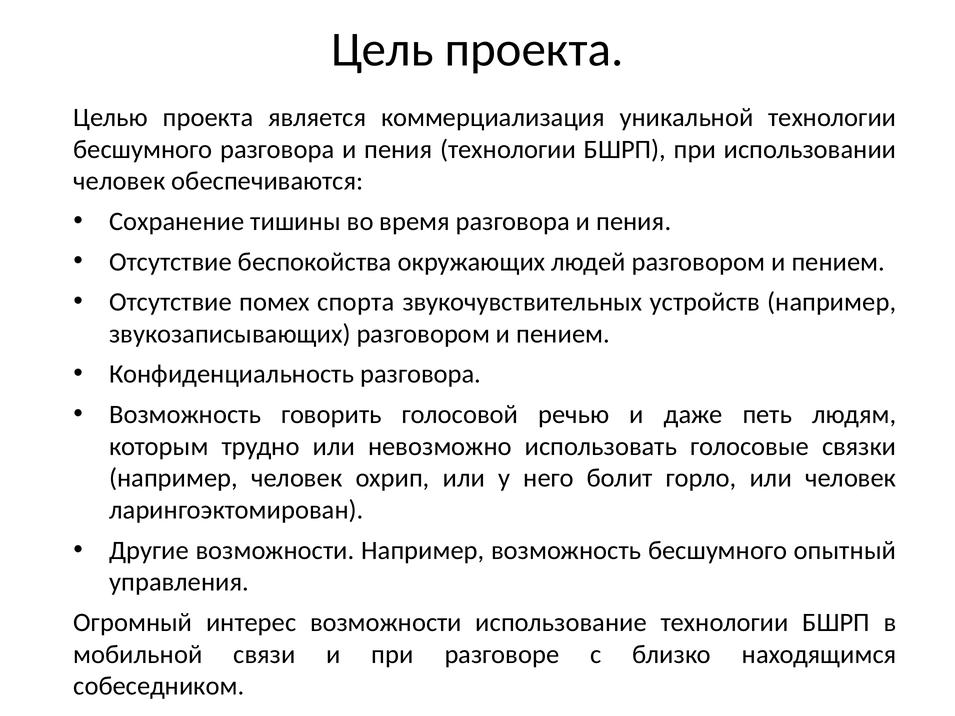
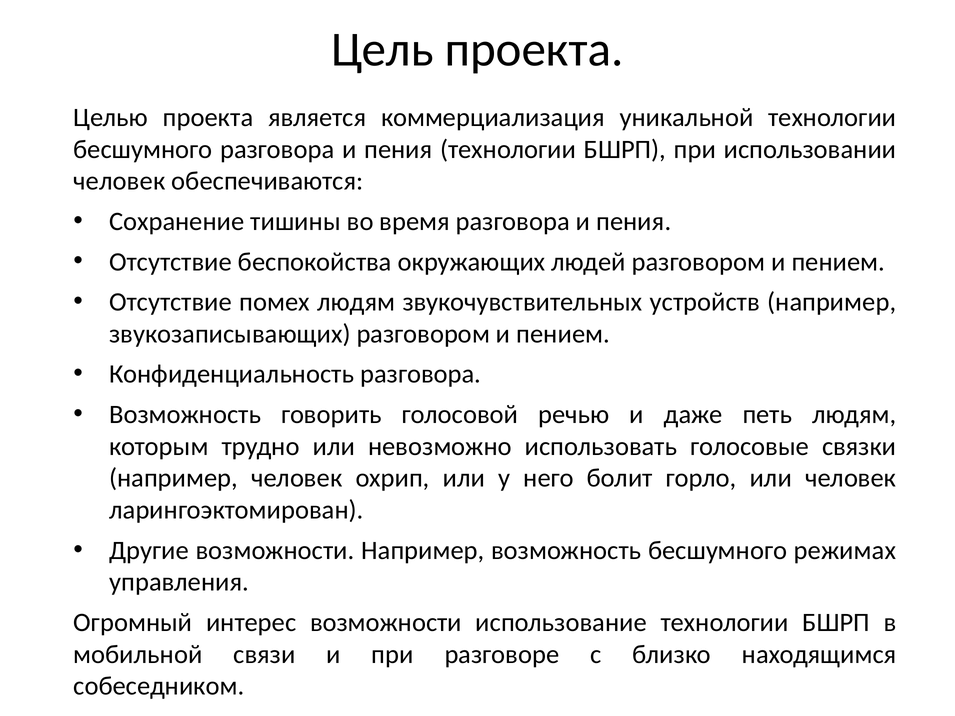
помех спорта: спорта -> людям
опытный: опытный -> режимах
